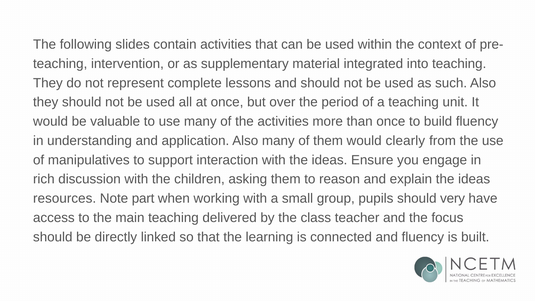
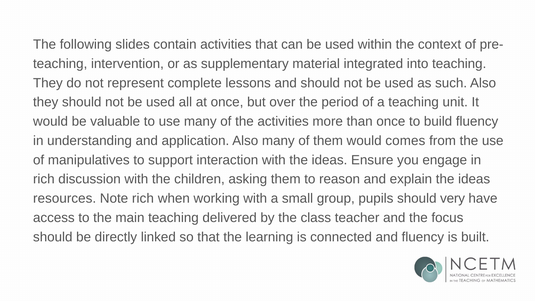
clearly: clearly -> comes
Note part: part -> rich
